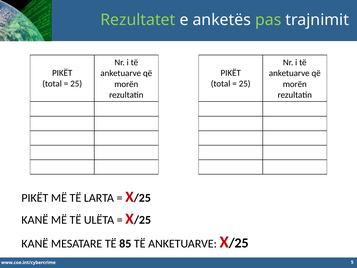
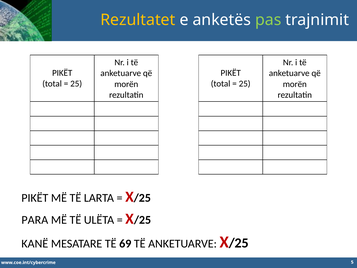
Rezultatet colour: light green -> yellow
KANË at (35, 220): KANË -> PARA
85: 85 -> 69
